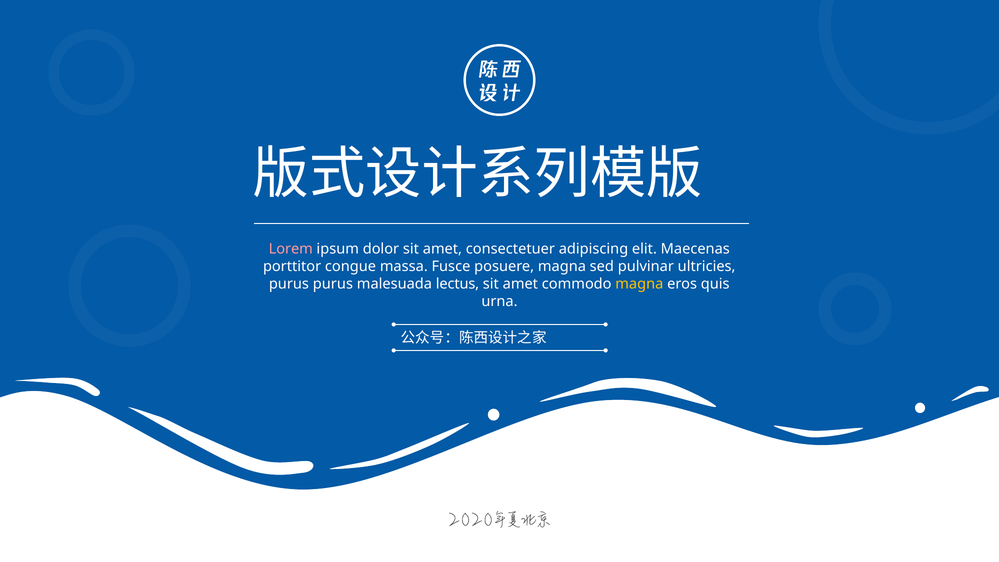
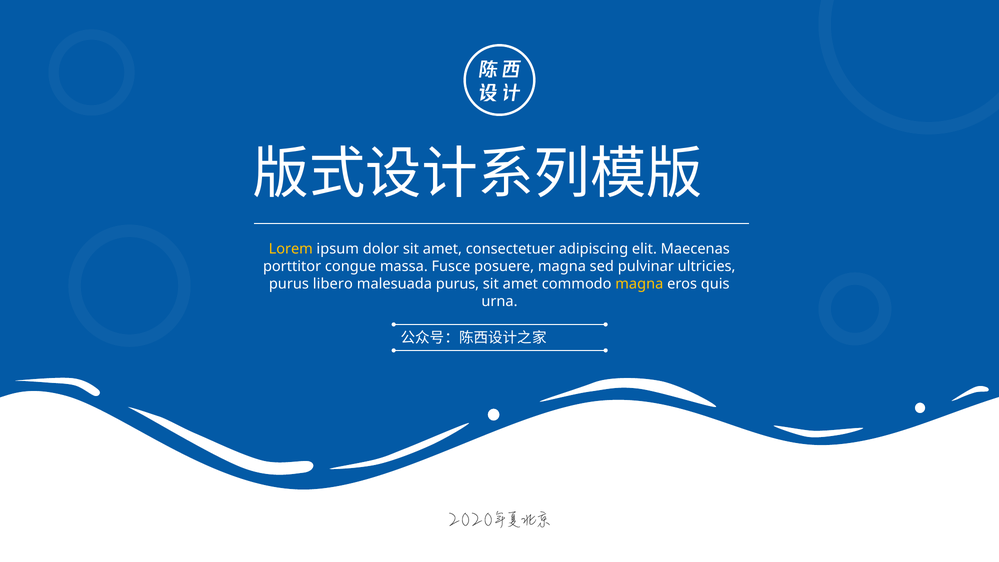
Lorem colour: pink -> yellow
purus purus: purus -> libero
malesuada lectus: lectus -> purus
